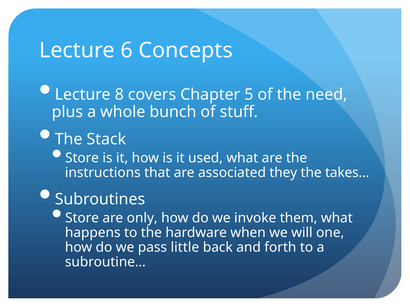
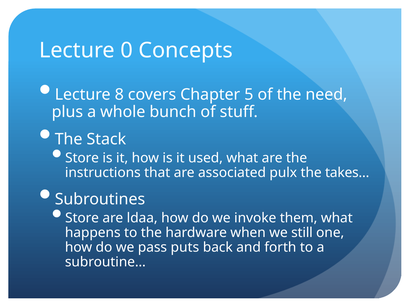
6: 6 -> 0
they: they -> pulx
only: only -> ldaa
will: will -> still
little: little -> puts
